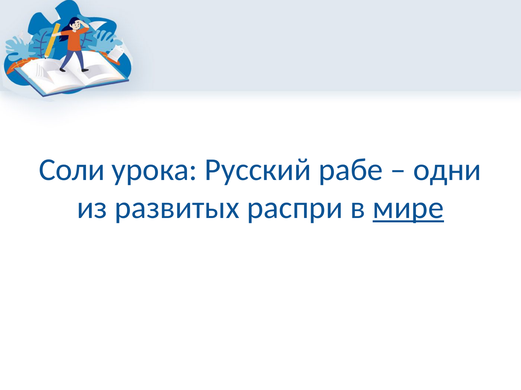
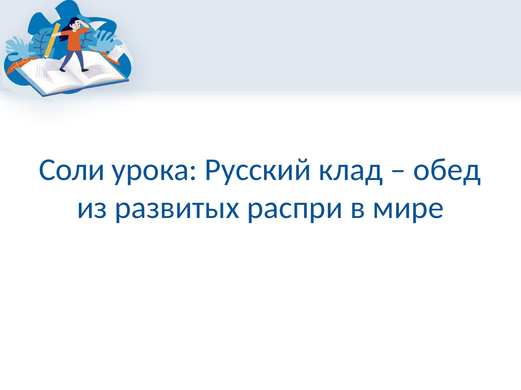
рабе: рабе -> клад
одни: одни -> обед
мире underline: present -> none
